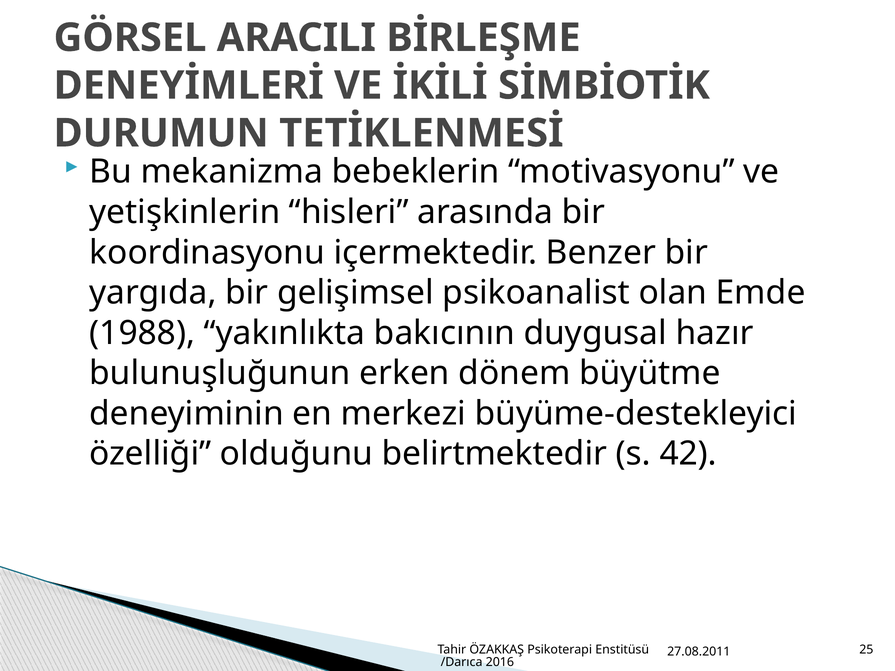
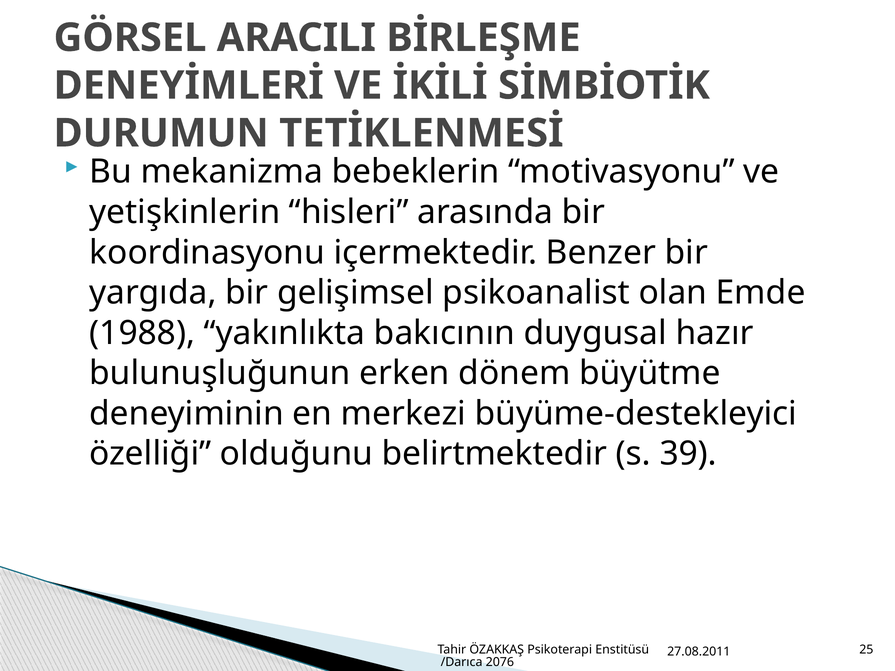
42: 42 -> 39
2016: 2016 -> 2076
